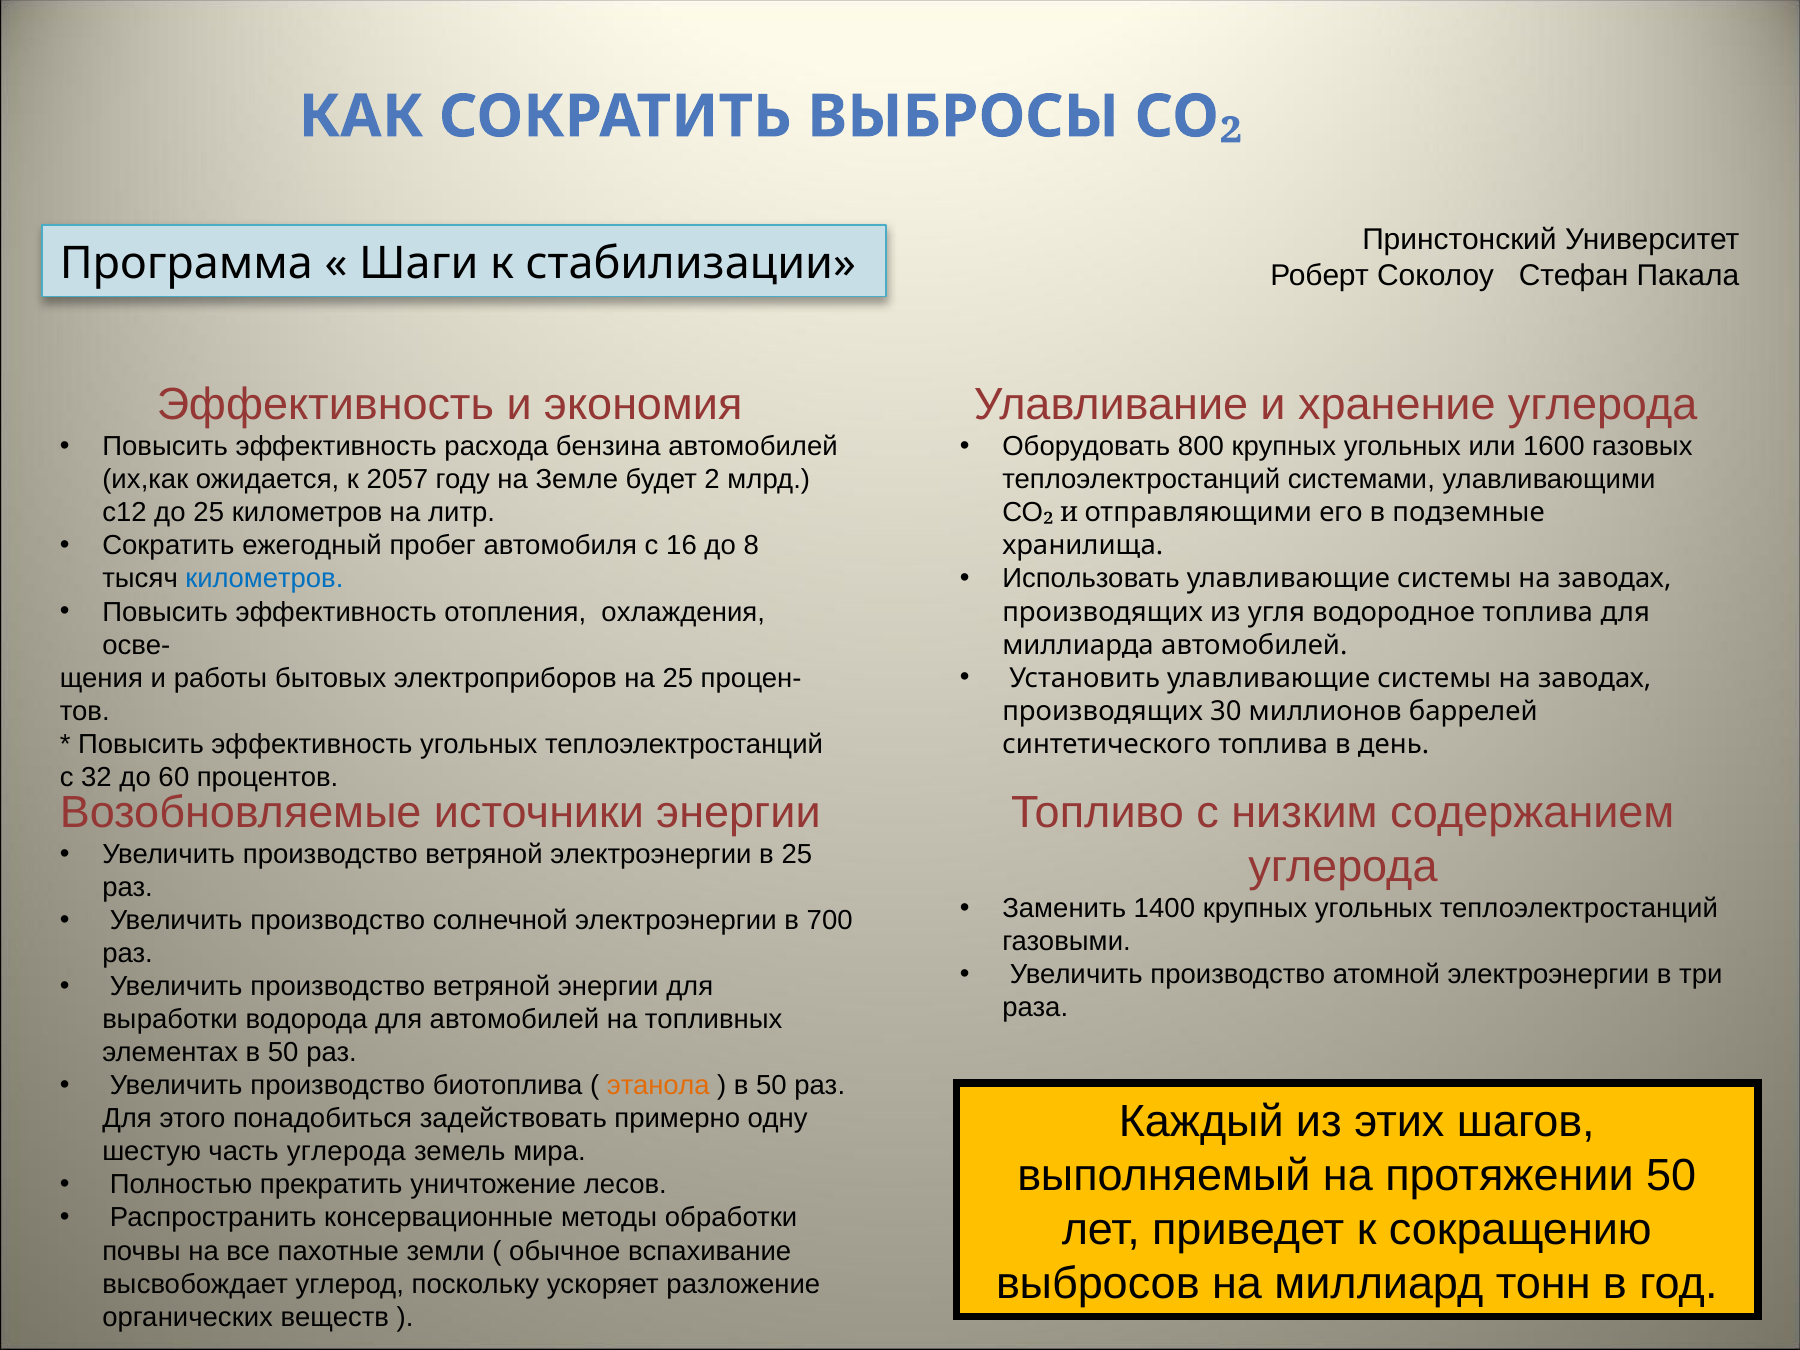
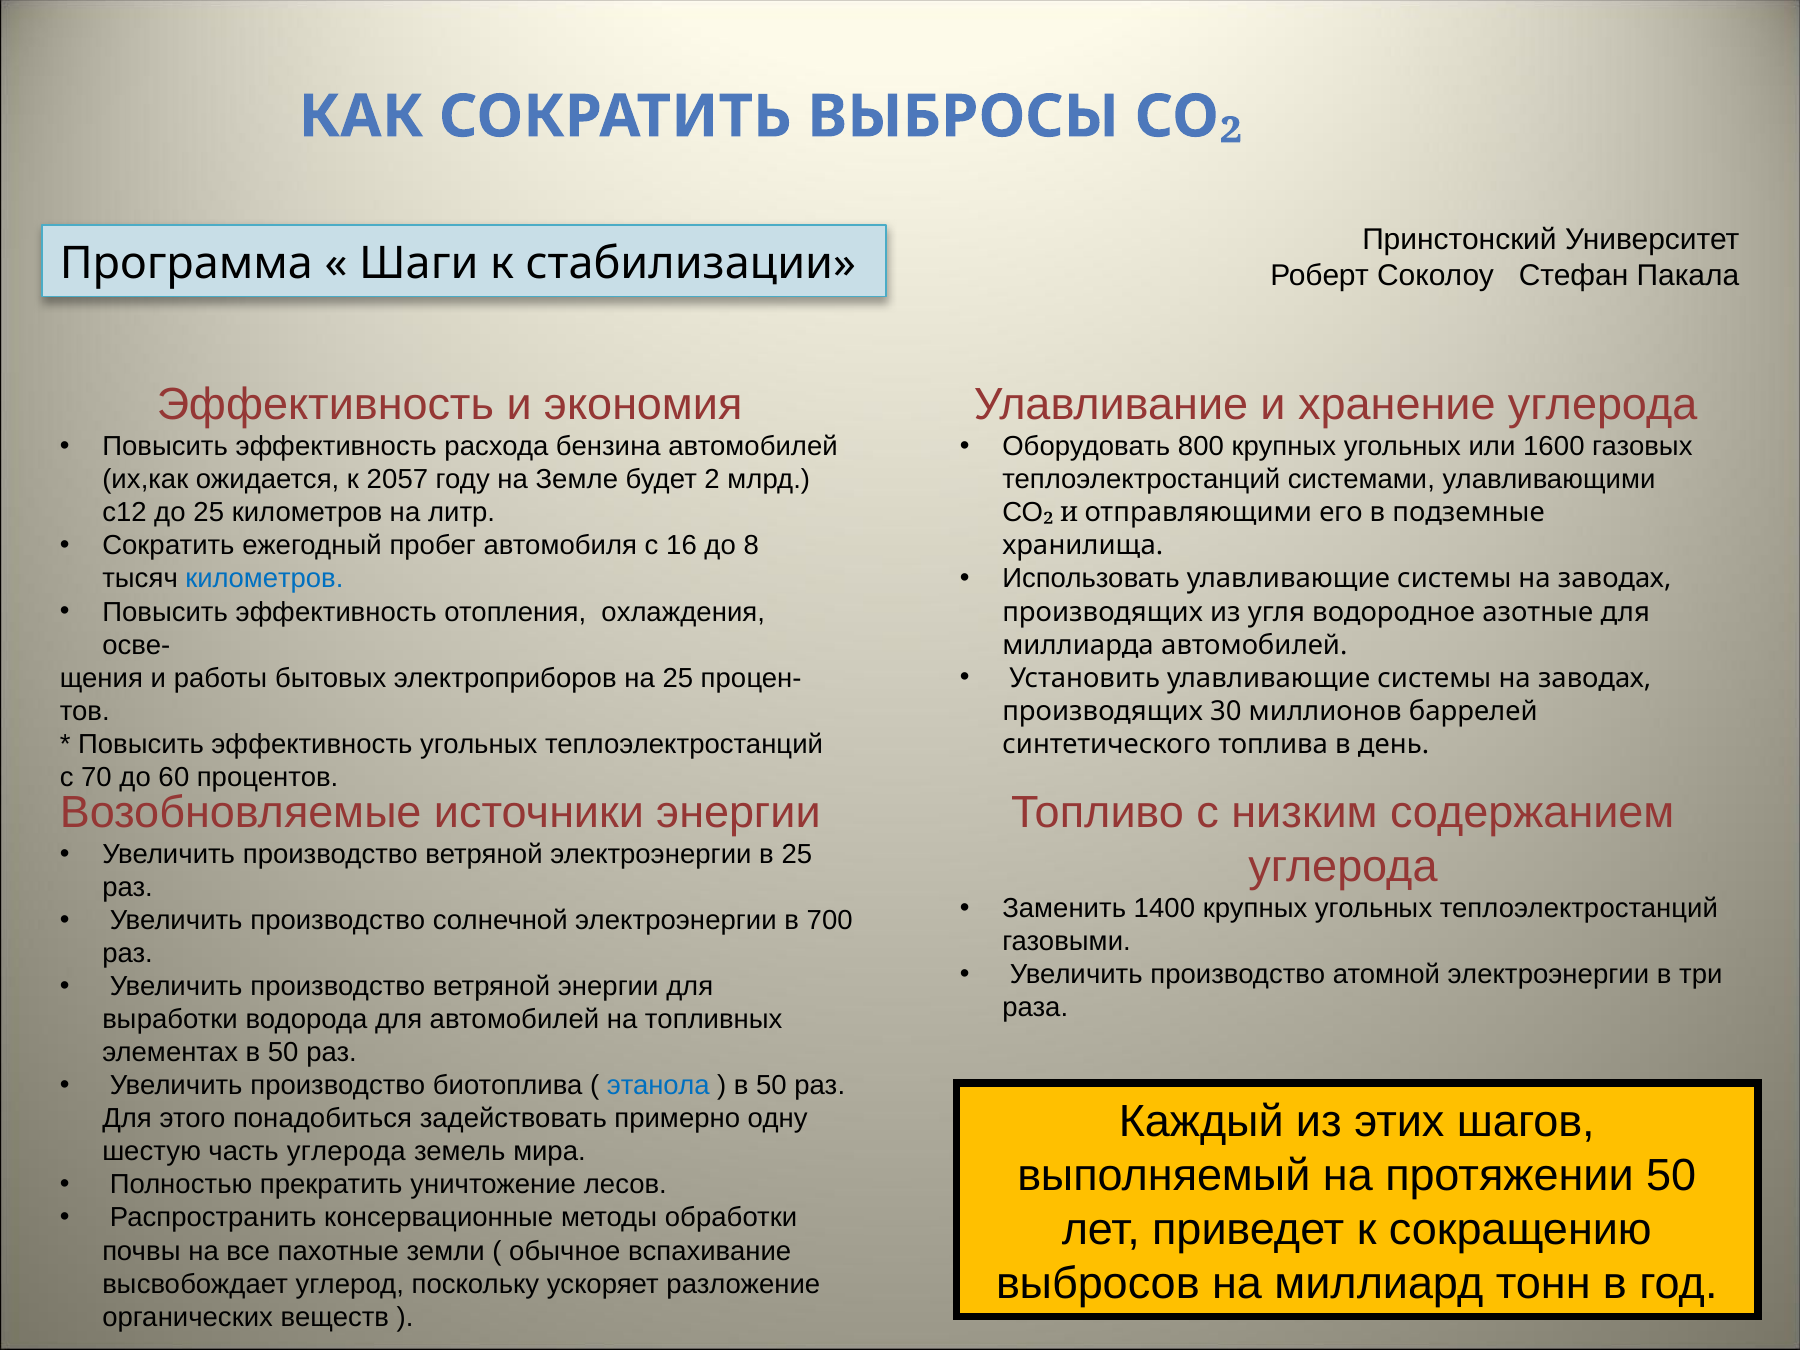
водородное топлива: топлива -> азотные
32: 32 -> 70
этанола colour: orange -> blue
